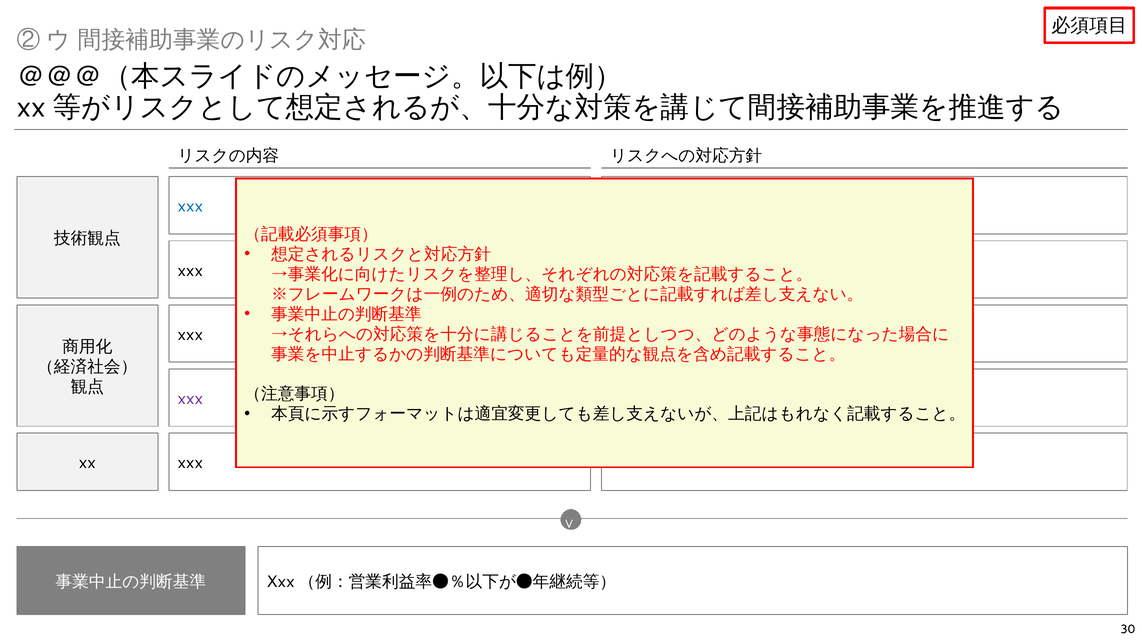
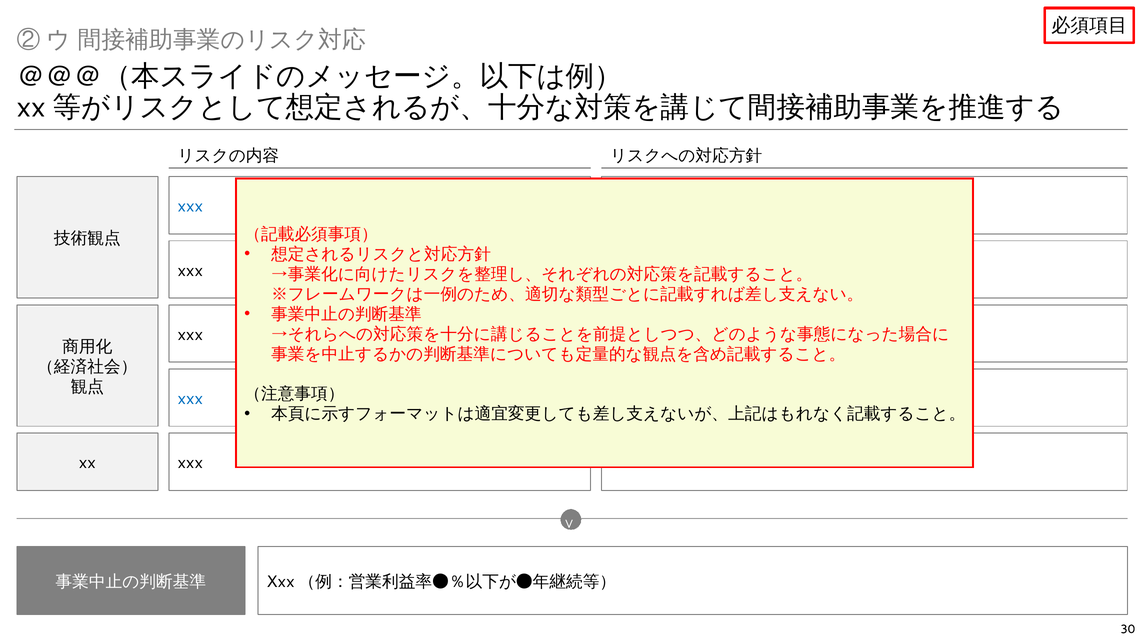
xxx at (190, 399) colour: purple -> blue
